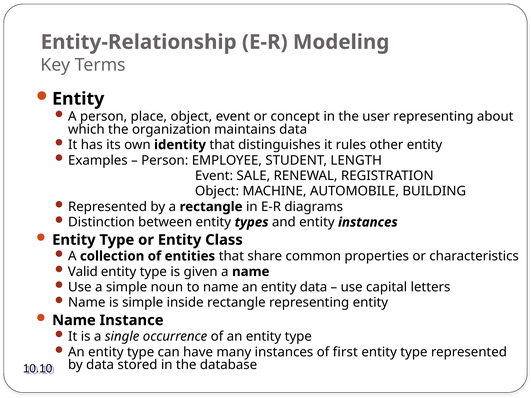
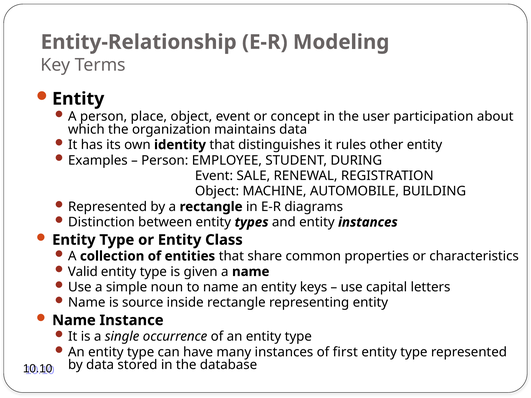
user representing: representing -> participation
LENGTH: LENGTH -> DURING
entity data: data -> keys
is simple: simple -> source
